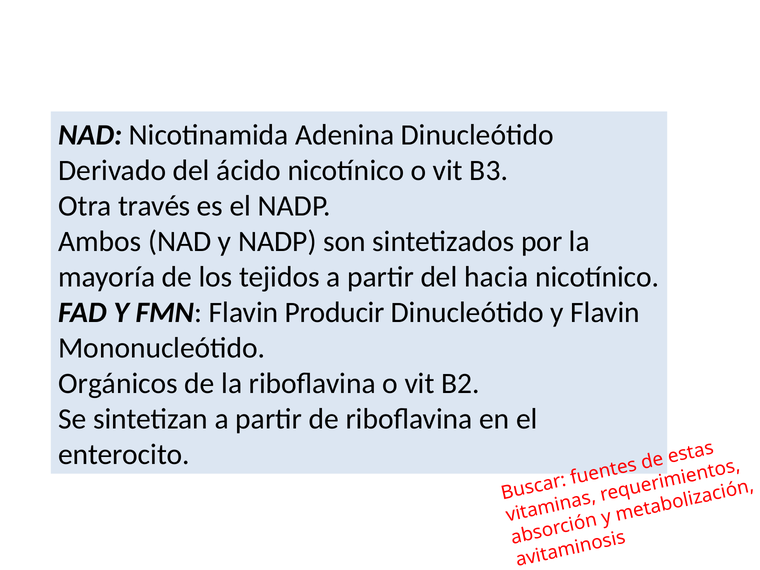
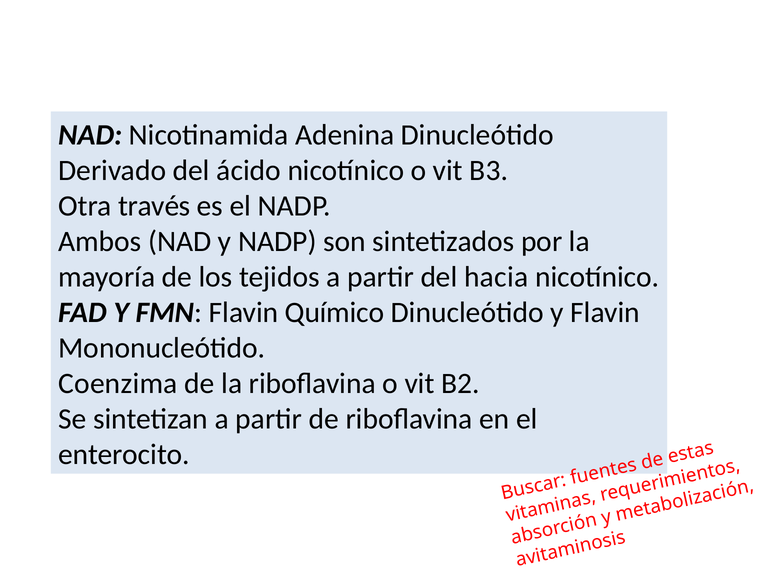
Producir: Producir -> Químico
Orgánicos: Orgánicos -> Coenzima
